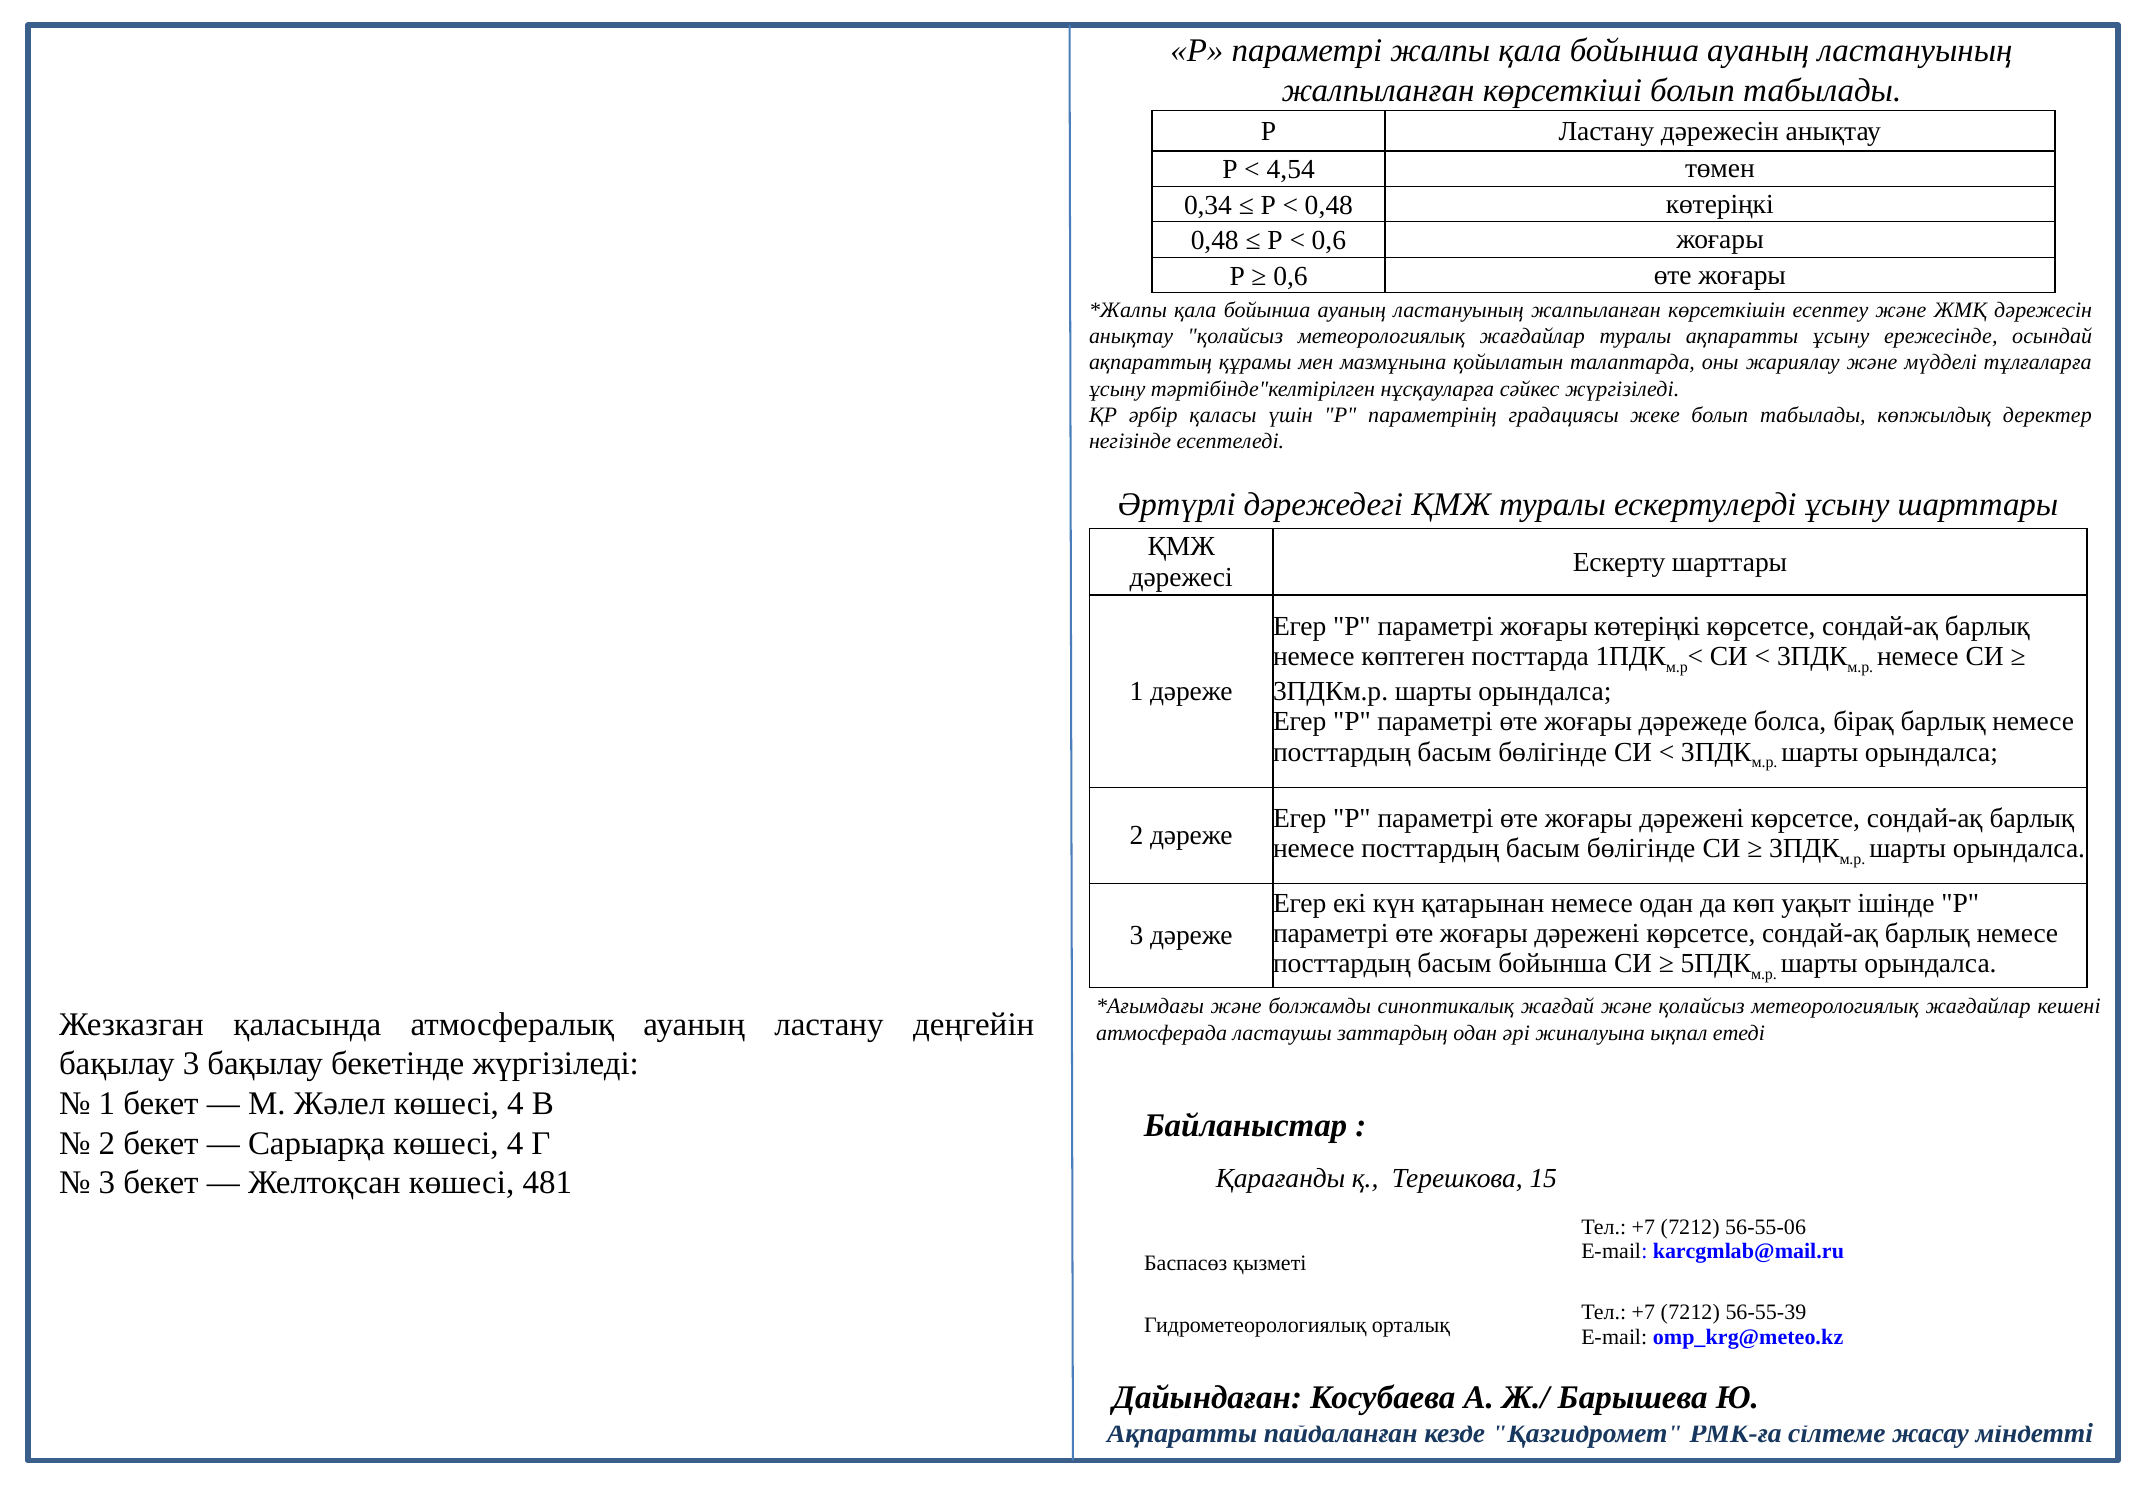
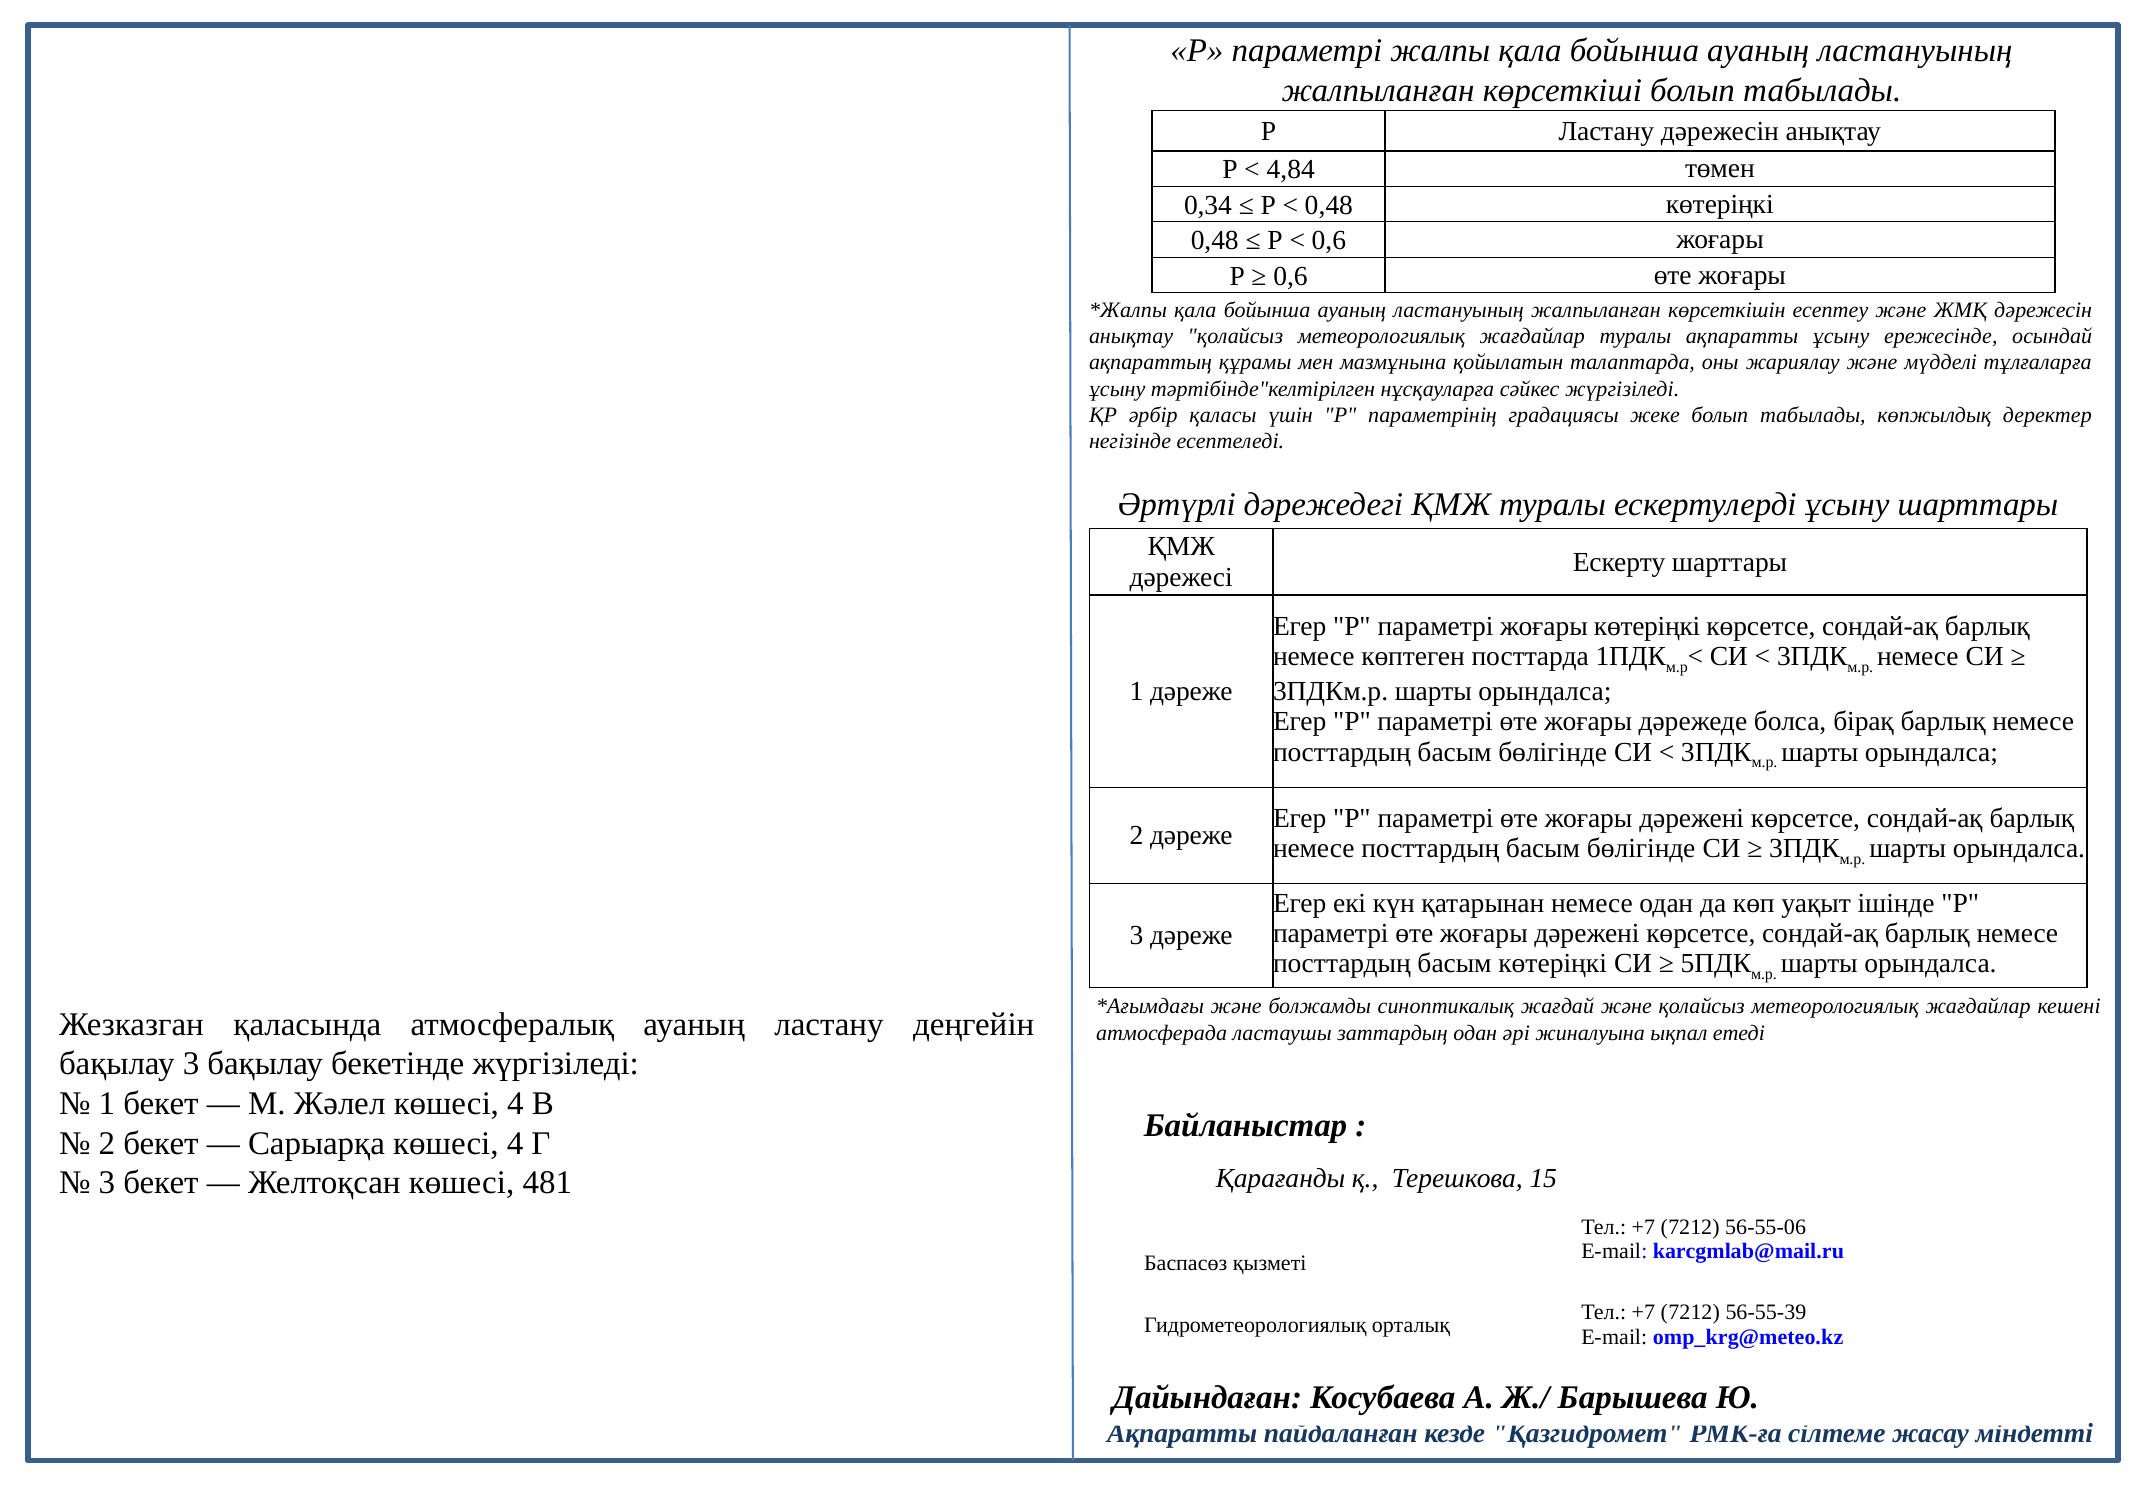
4,54: 4,54 -> 4,84
басым бойынша: бойынша -> көтеріңкі
